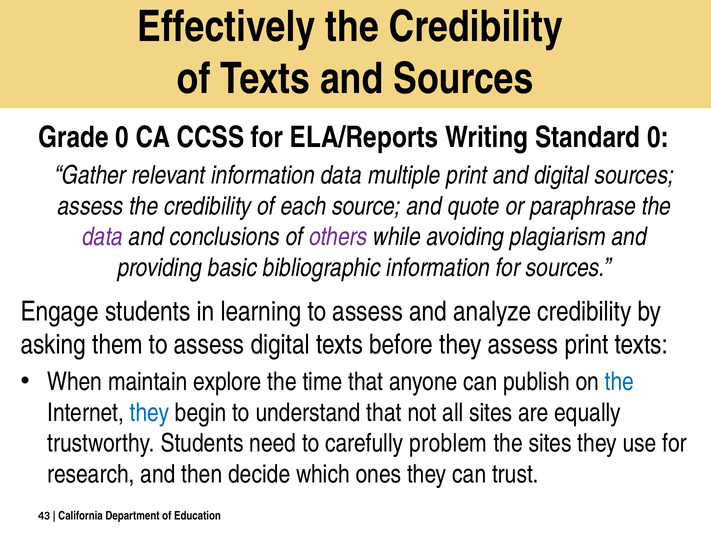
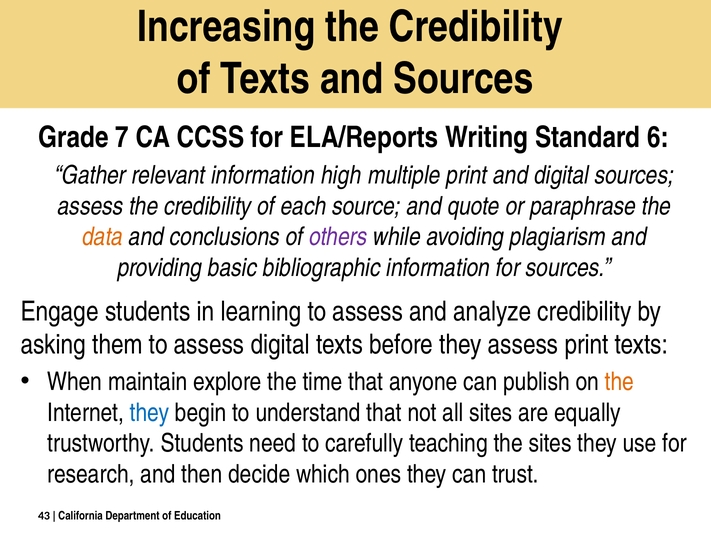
Effectively: Effectively -> Increasing
Grade 0: 0 -> 7
Standard 0: 0 -> 6
information data: data -> high
data at (103, 237) colour: purple -> orange
the at (620, 382) colour: blue -> orange
problem: problem -> teaching
